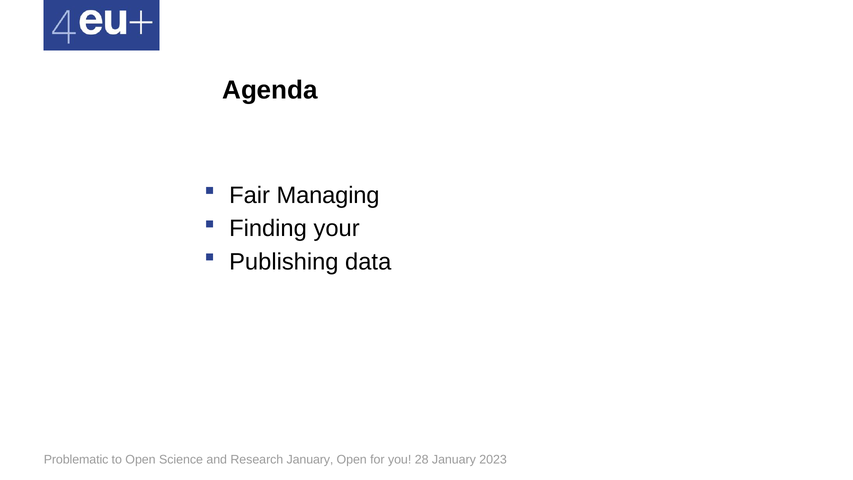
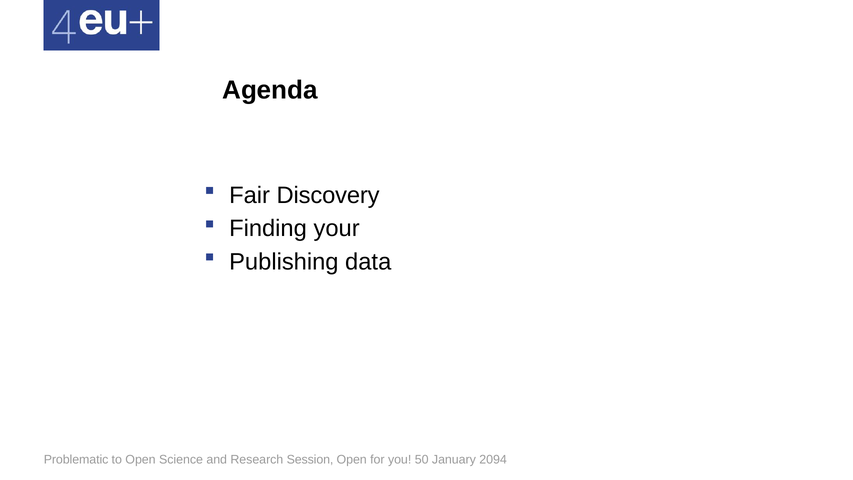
Managing: Managing -> Discovery
Research January: January -> Session
28: 28 -> 50
2023: 2023 -> 2094
